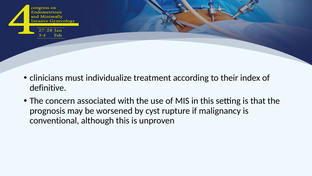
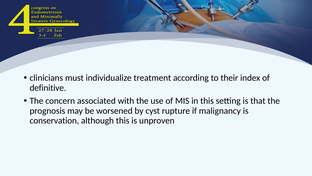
conventional: conventional -> conservation
